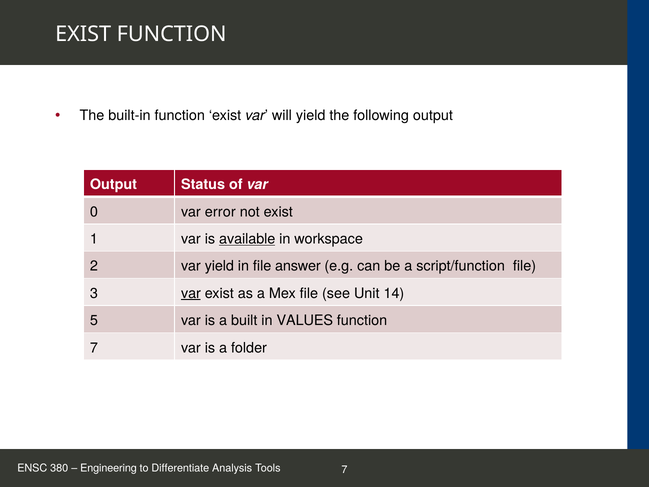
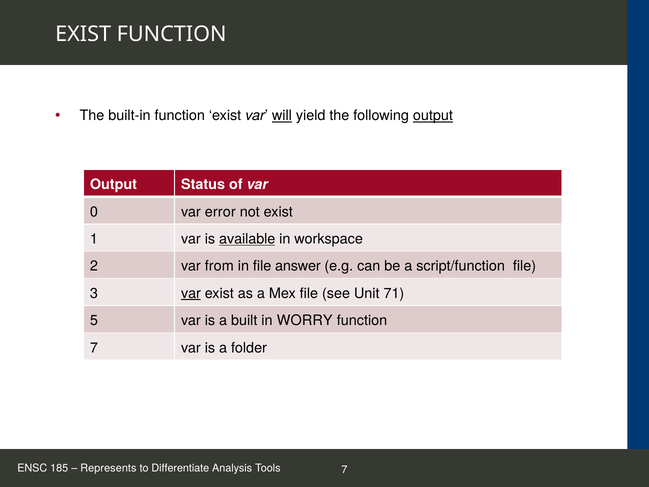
will underline: none -> present
output at (433, 116) underline: none -> present
var yield: yield -> from
14: 14 -> 71
VALUES: VALUES -> WORRY
380: 380 -> 185
Engineering: Engineering -> Represents
